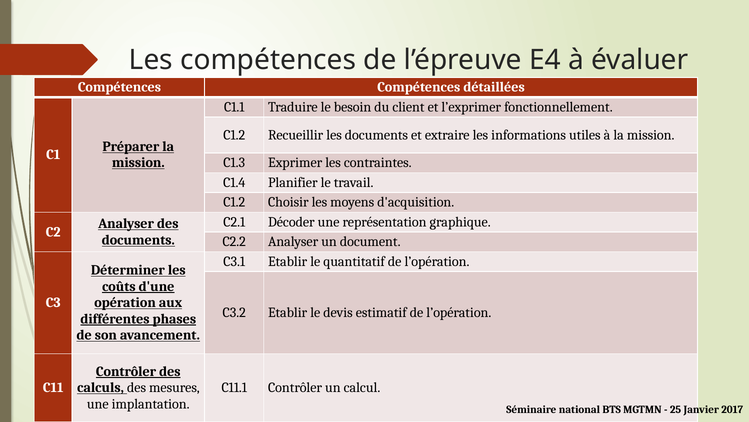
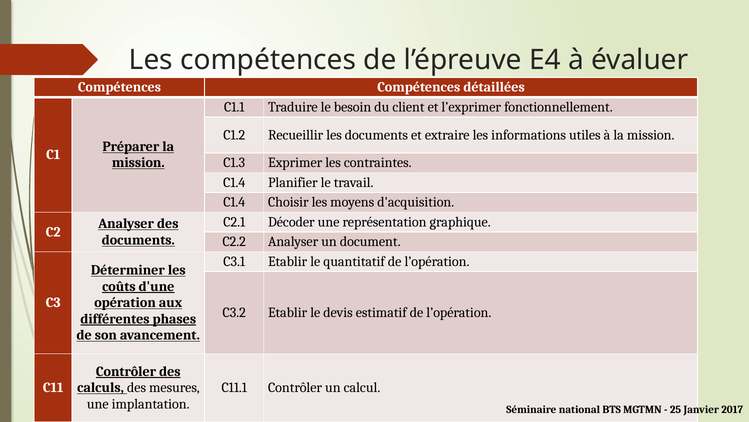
C1.2 at (234, 202): C1.2 -> C1.4
